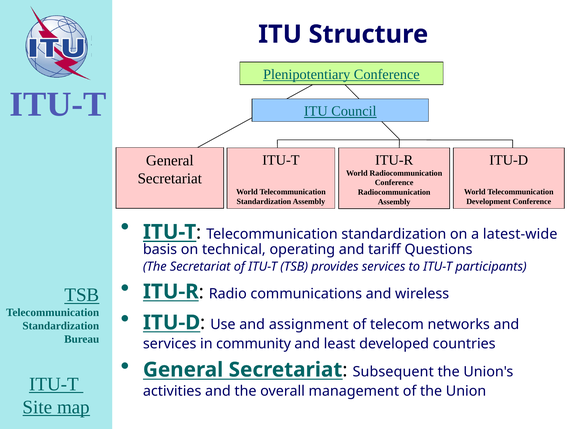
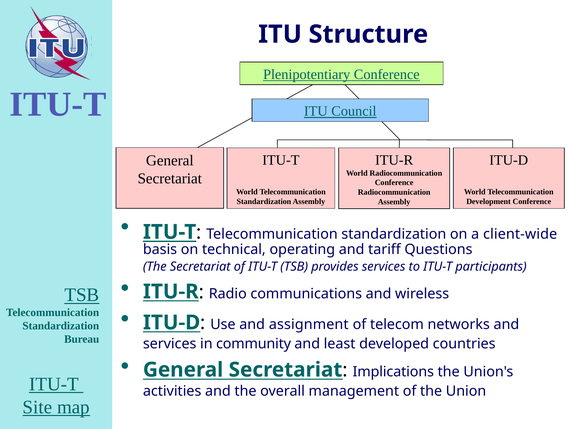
latest-wide: latest-wide -> client-wide
Subsequent: Subsequent -> Implications
